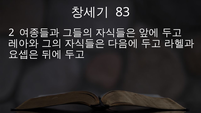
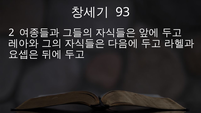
83: 83 -> 93
